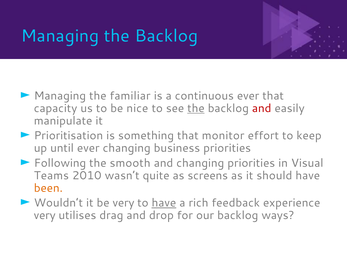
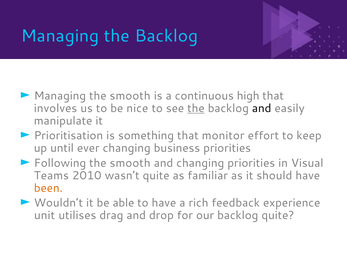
Managing the familiar: familiar -> smooth
continuous ever: ever -> high
capacity: capacity -> involves
and at (262, 108) colour: red -> black
screens: screens -> familiar
be very: very -> able
have at (164, 203) underline: present -> none
very at (45, 216): very -> unit
backlog ways: ways -> quite
